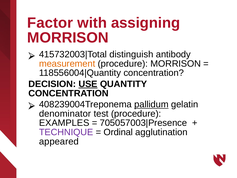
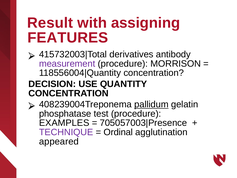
Factor: Factor -> Result
MORRISON at (68, 38): MORRISON -> FEATURES
distinguish: distinguish -> derivatives
measurement colour: orange -> purple
USE underline: present -> none
denominator: denominator -> phosphatase
